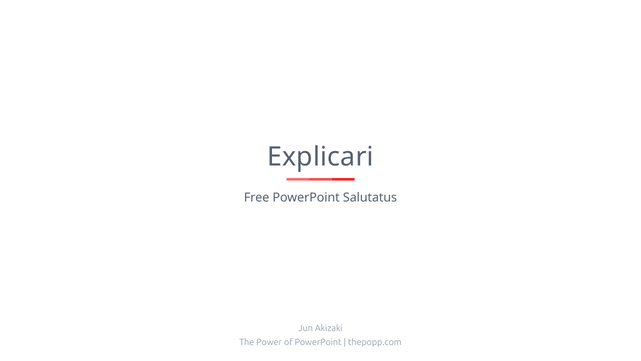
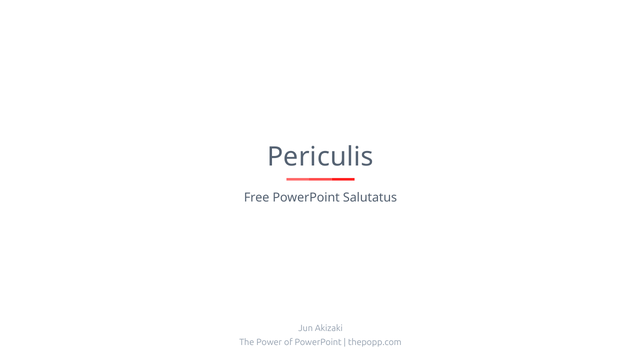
Explicari: Explicari -> Periculis
